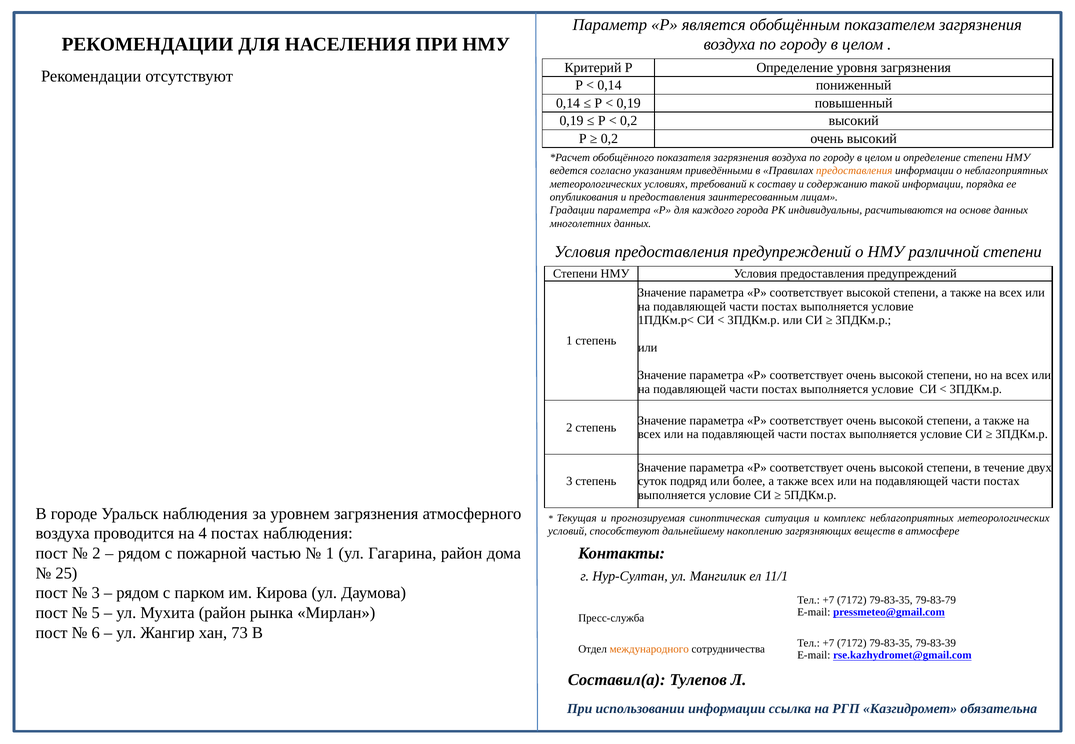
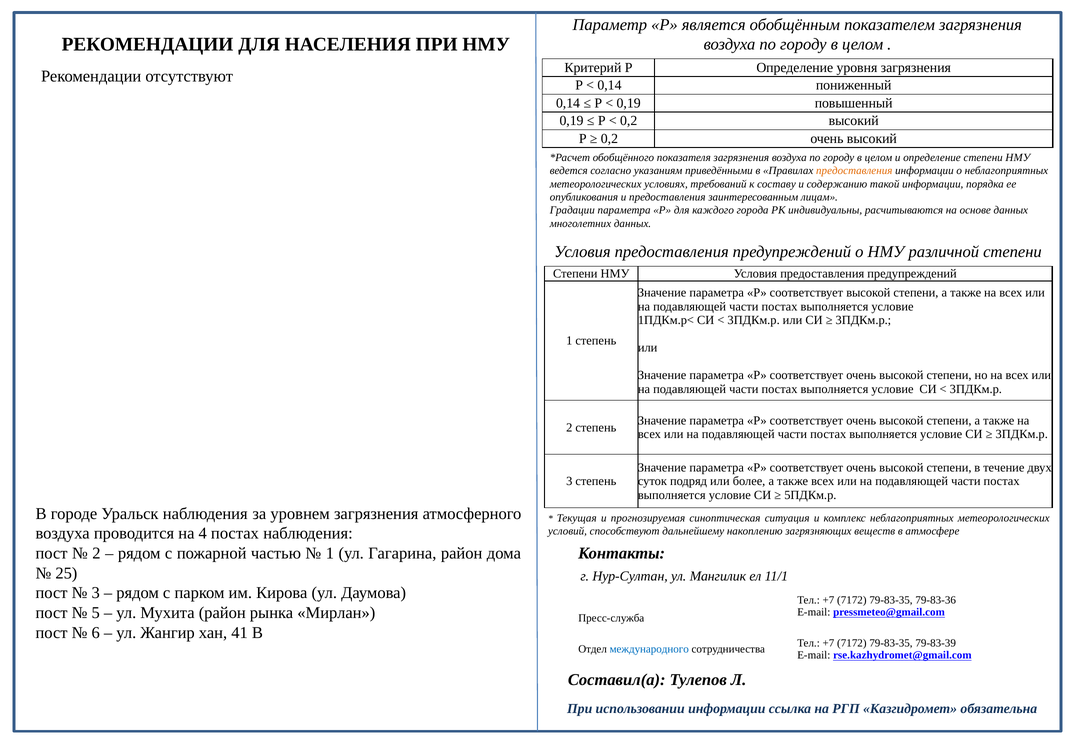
79-83-79: 79-83-79 -> 79-83-36
73: 73 -> 41
международного colour: orange -> blue
